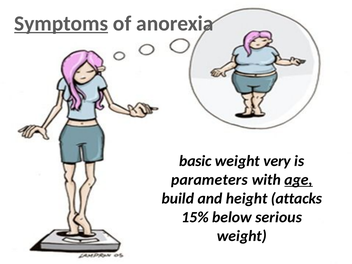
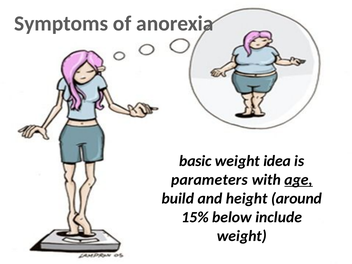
Symptoms underline: present -> none
very: very -> idea
attacks: attacks -> around
serious: serious -> include
